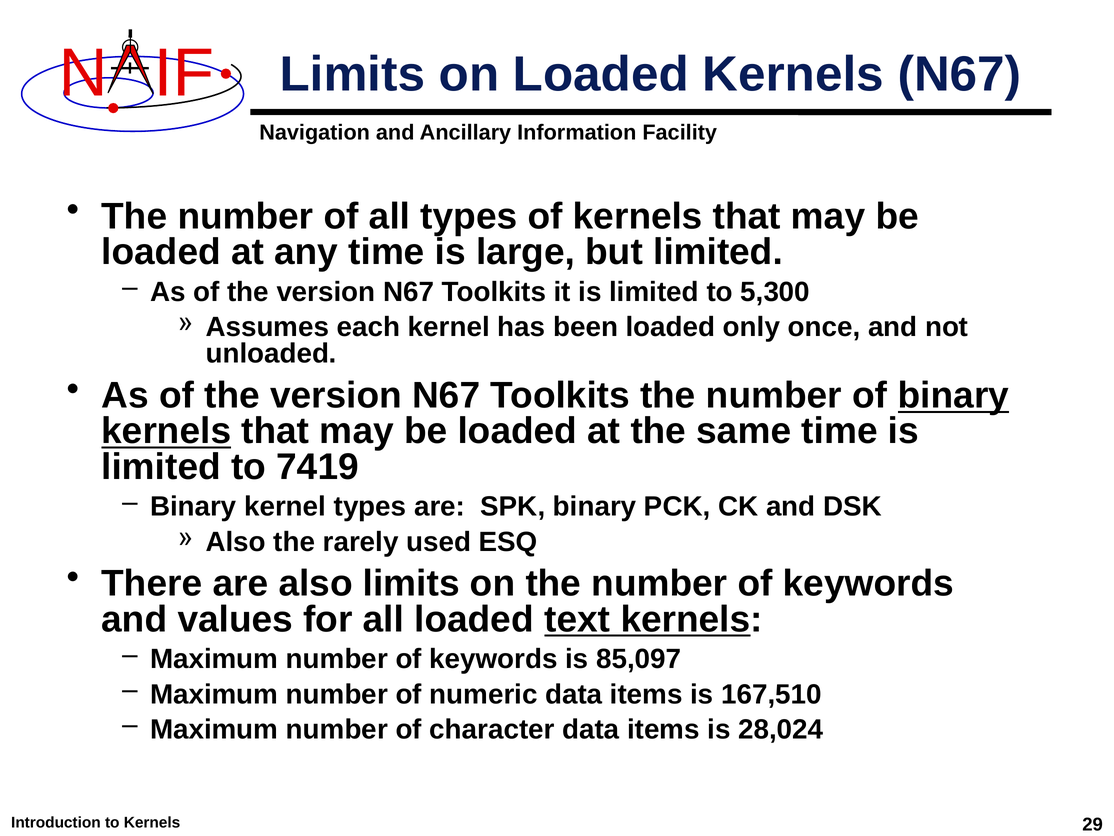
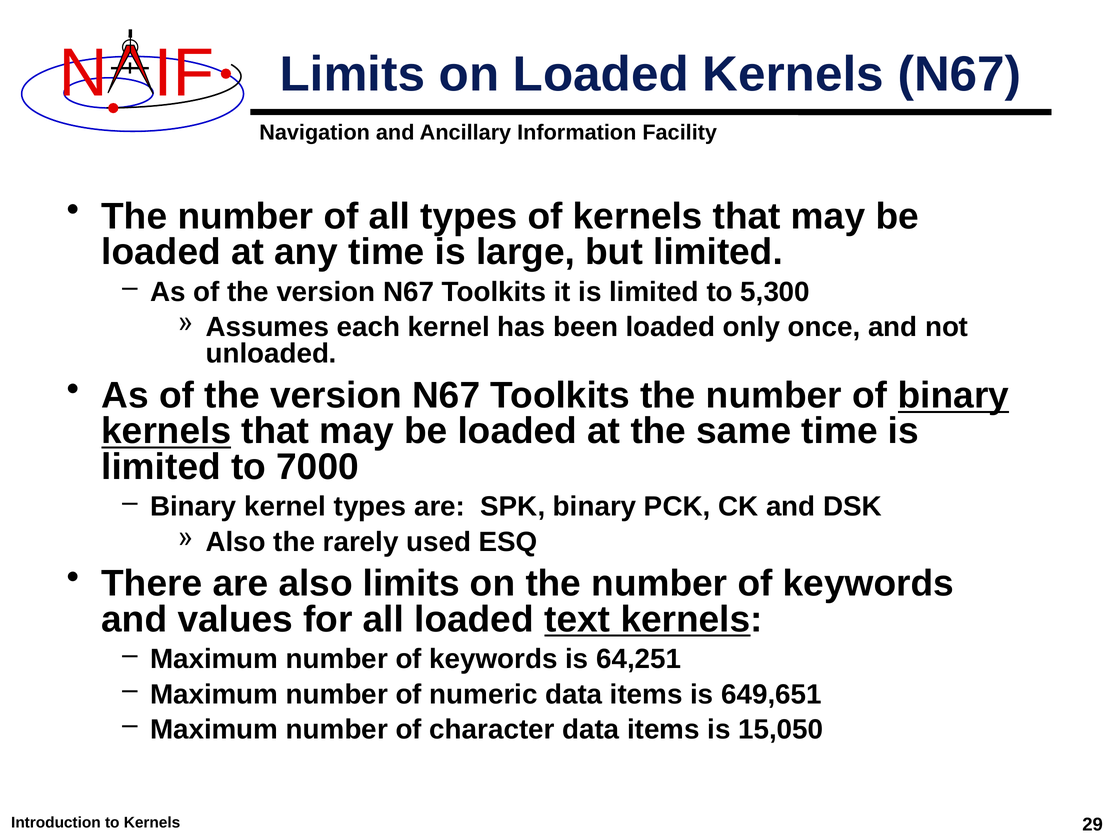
7419: 7419 -> 7000
85,097: 85,097 -> 64,251
167,510: 167,510 -> 649,651
28,024: 28,024 -> 15,050
